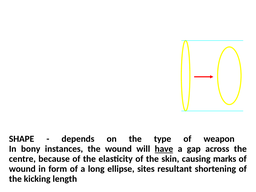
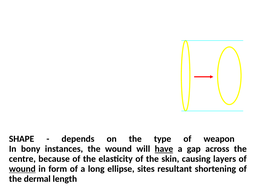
marks: marks -> layers
wound at (22, 169) underline: none -> present
kicking: kicking -> dermal
